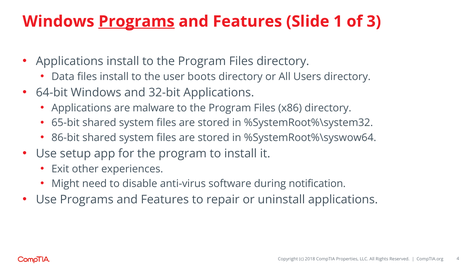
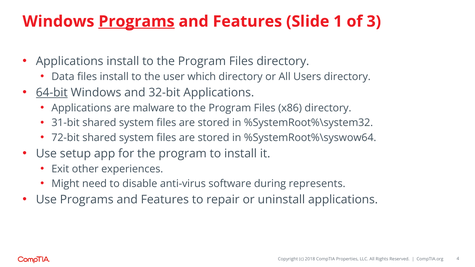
boots: boots -> which
64-bit underline: none -> present
65-bit: 65-bit -> 31-bit
86-bit: 86-bit -> 72-bit
notification: notification -> represents
